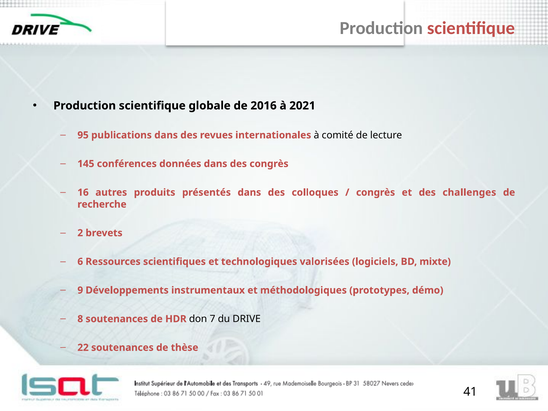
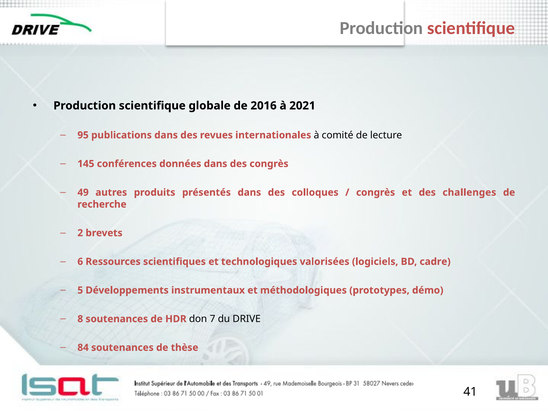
16: 16 -> 49
mixte: mixte -> cadre
9: 9 -> 5
22: 22 -> 84
